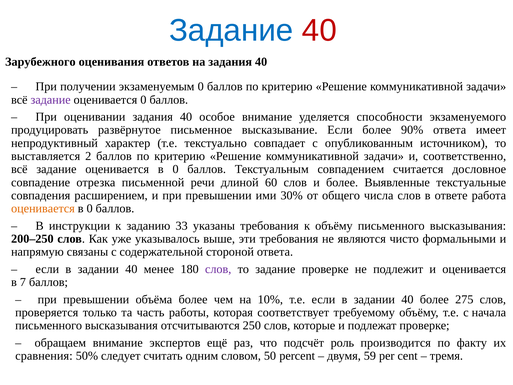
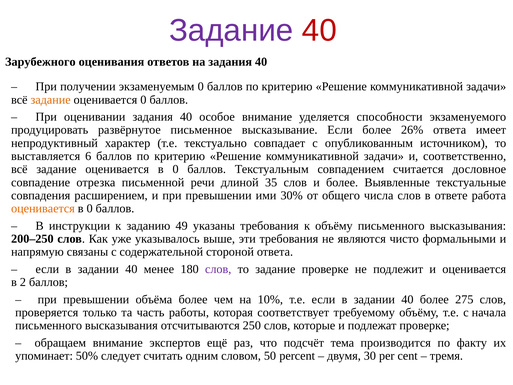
Задание at (231, 30) colour: blue -> purple
задание at (51, 100) colour: purple -> orange
90%: 90% -> 26%
2: 2 -> 6
60: 60 -> 35
33: 33 -> 49
7: 7 -> 2
роль: роль -> тема
сравнения: сравнения -> упоминает
59: 59 -> 30
